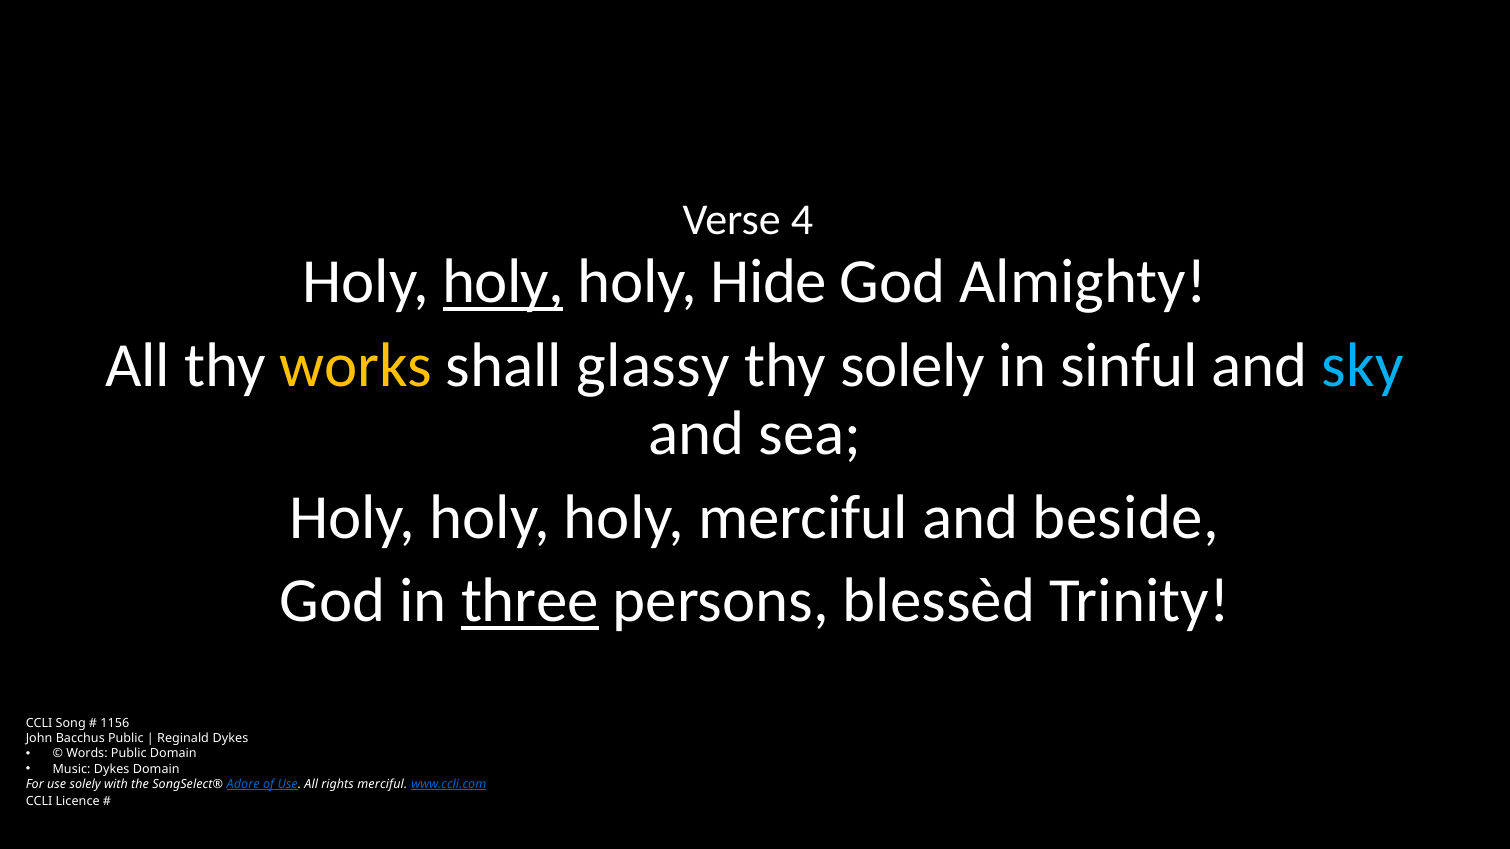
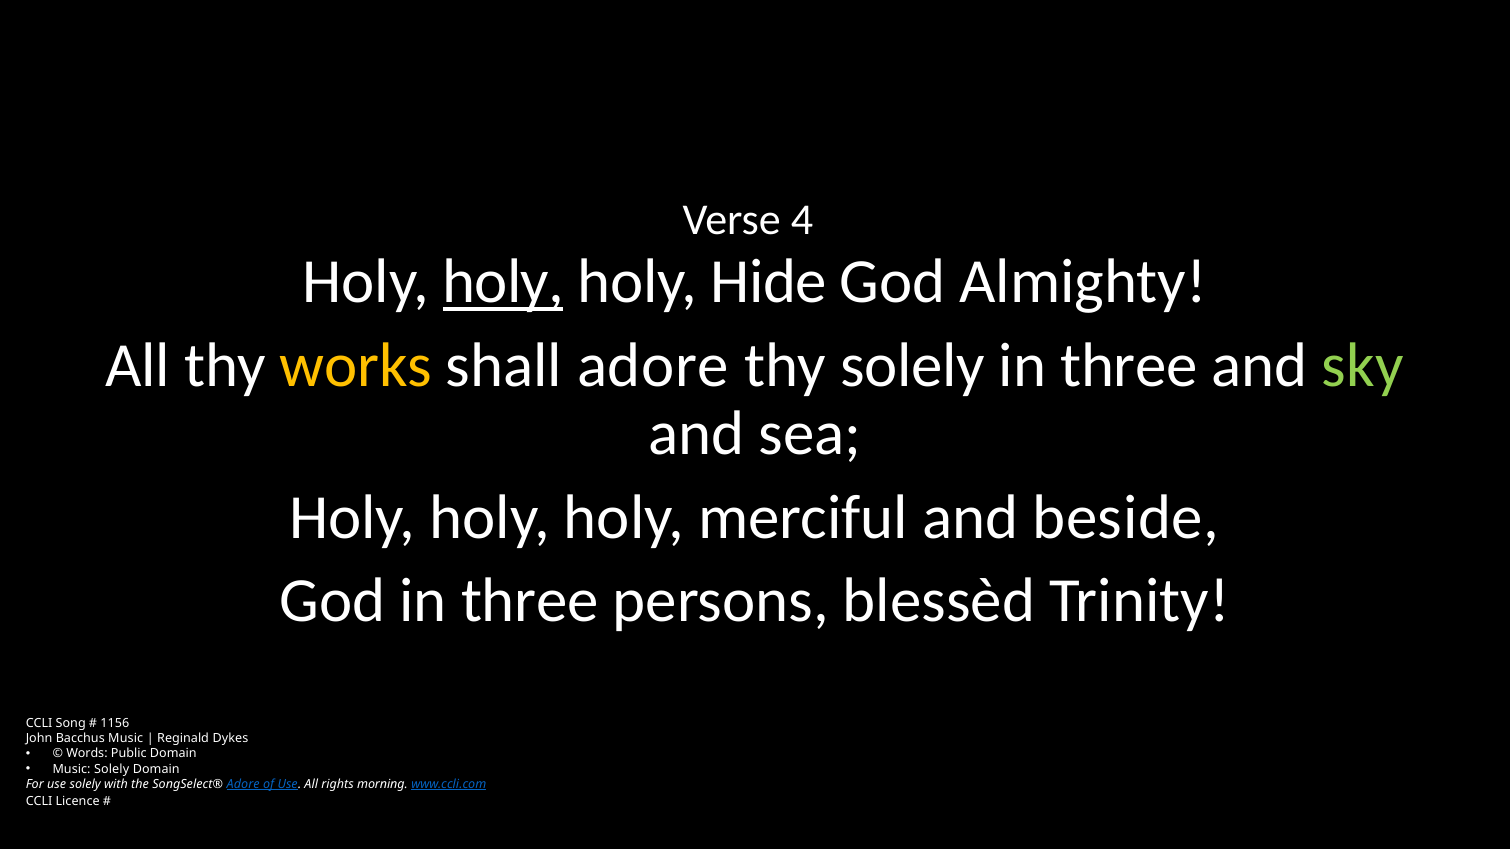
shall glassy: glassy -> adore
sinful at (1129, 366): sinful -> three
sky colour: light blue -> light green
three at (530, 601) underline: present -> none
Bacchus Public: Public -> Music
Music Dykes: Dykes -> Solely
rights merciful: merciful -> morning
